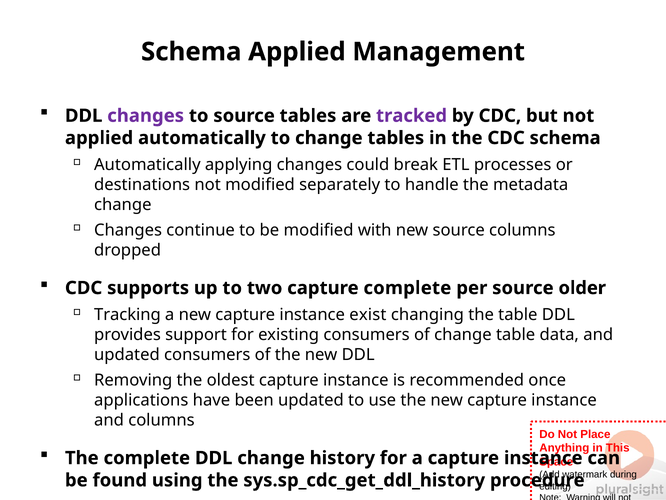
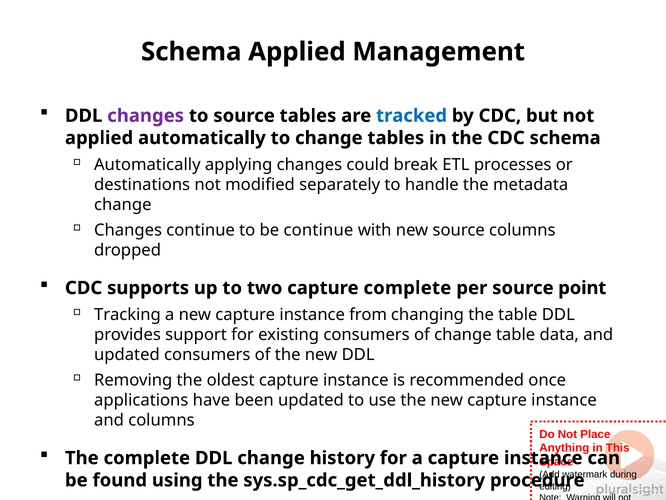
tracked colour: purple -> blue
be modified: modified -> continue
older: older -> point
instance exist: exist -> from
